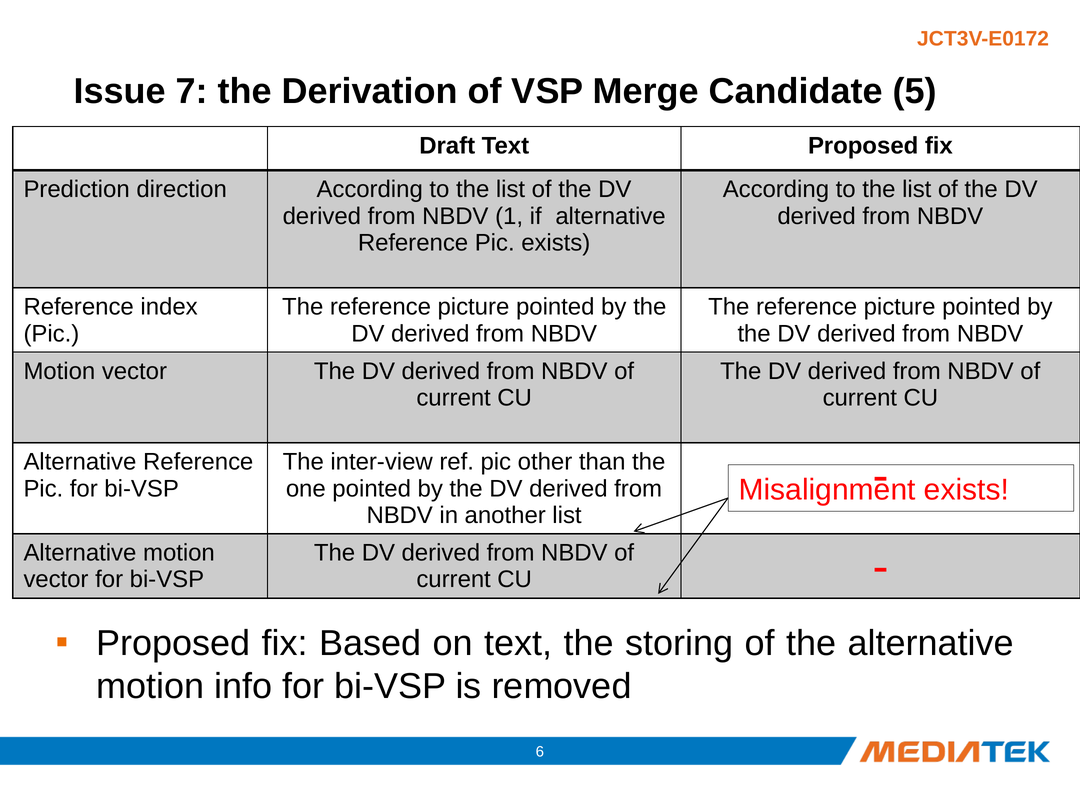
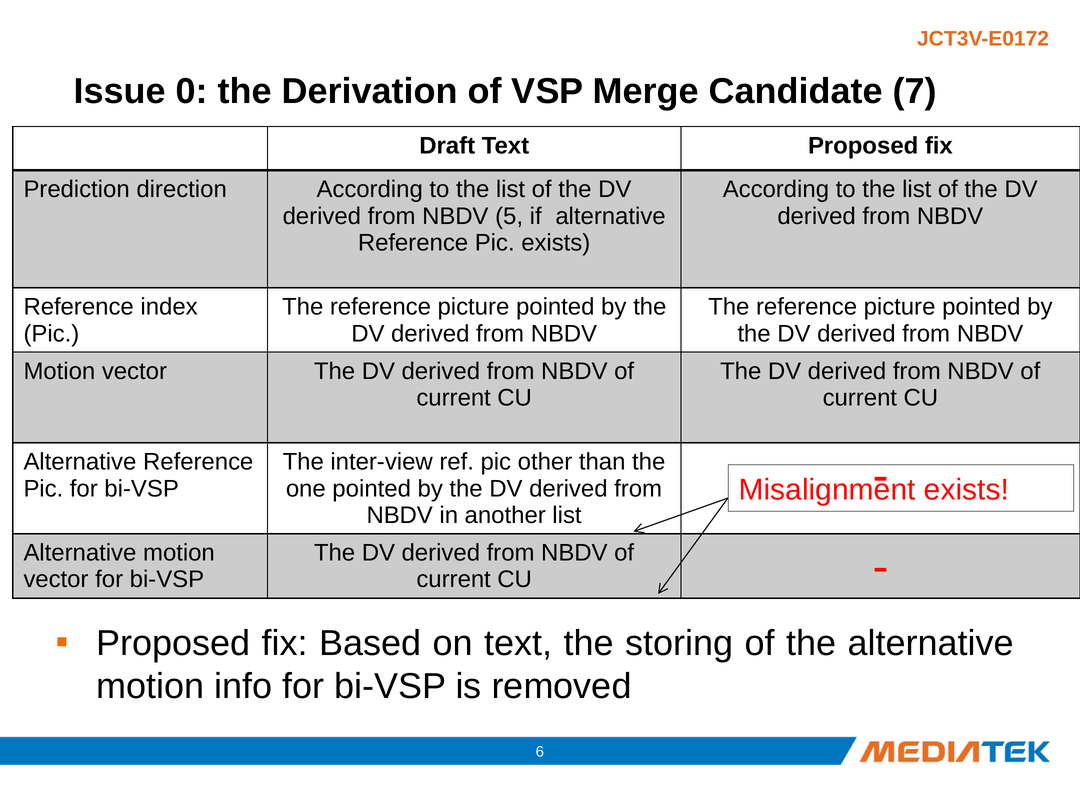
7: 7 -> 0
5: 5 -> 7
1: 1 -> 5
